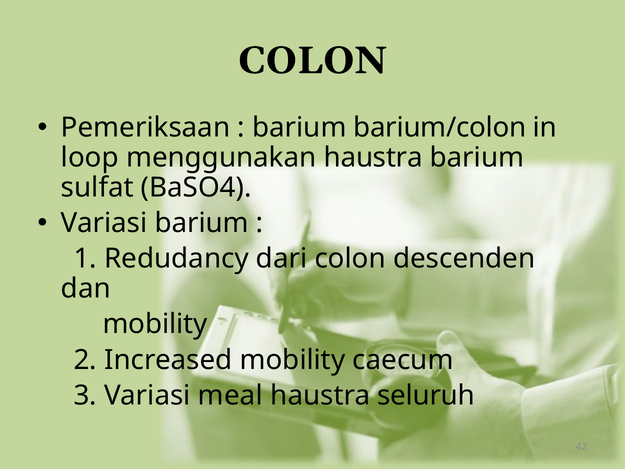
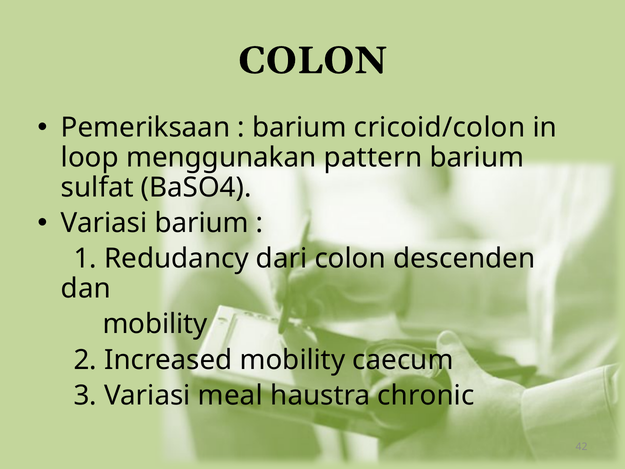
barium/colon: barium/colon -> cricoid/colon
menggunakan haustra: haustra -> pattern
seluruh: seluruh -> chronic
